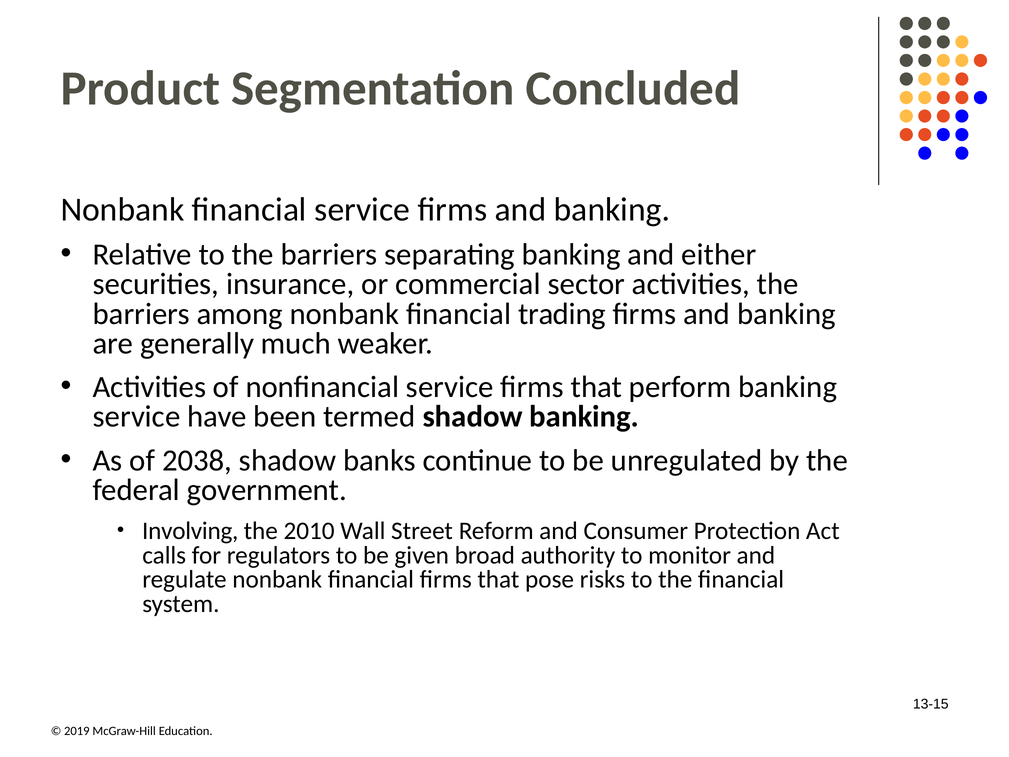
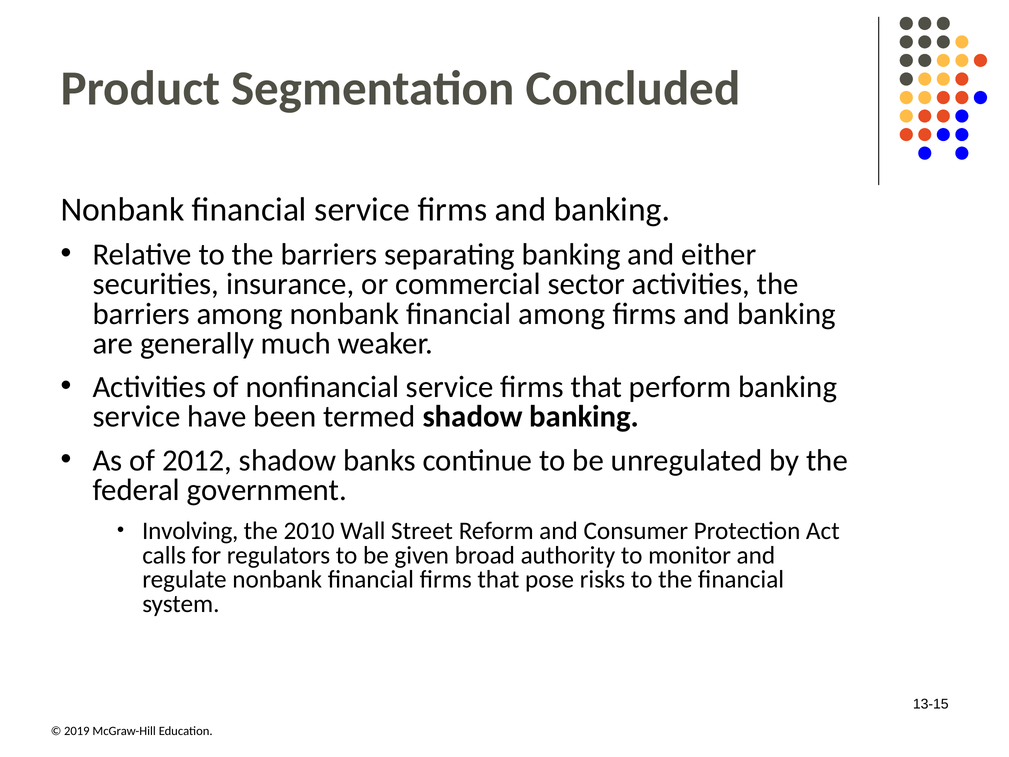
financial trading: trading -> among
2038: 2038 -> 2012
